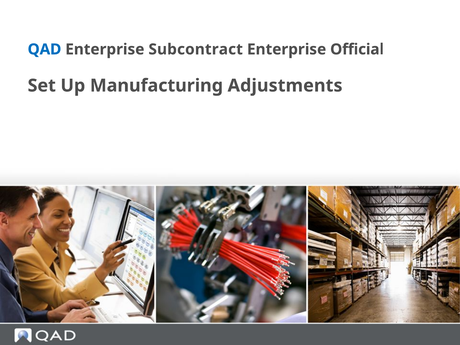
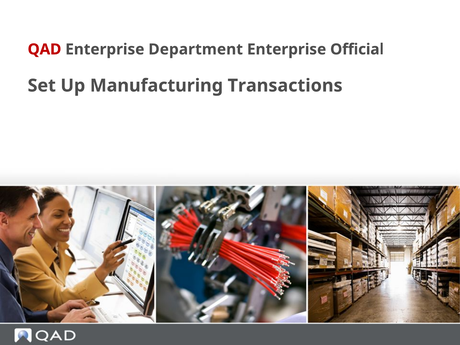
QAD colour: blue -> red
Subcontract: Subcontract -> Department
Adjustments: Adjustments -> Transactions
